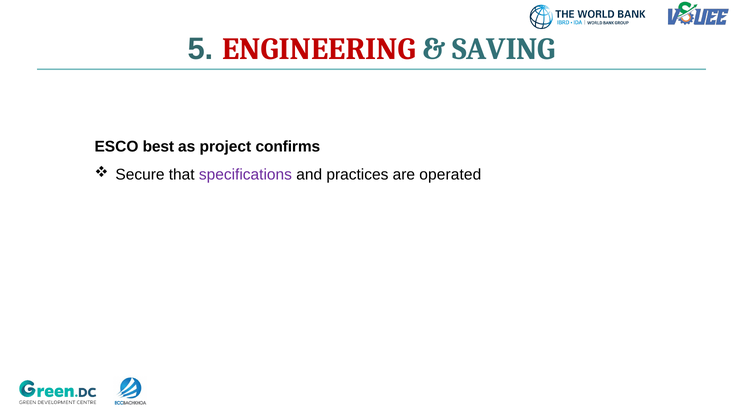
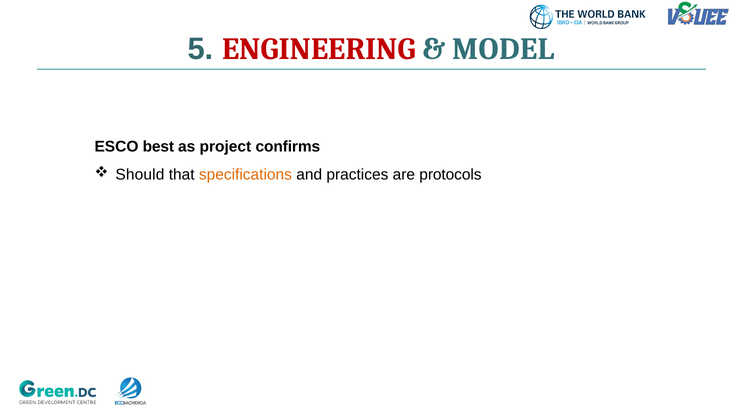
SAVING: SAVING -> MODEL
Secure: Secure -> Should
specifications colour: purple -> orange
operated: operated -> protocols
